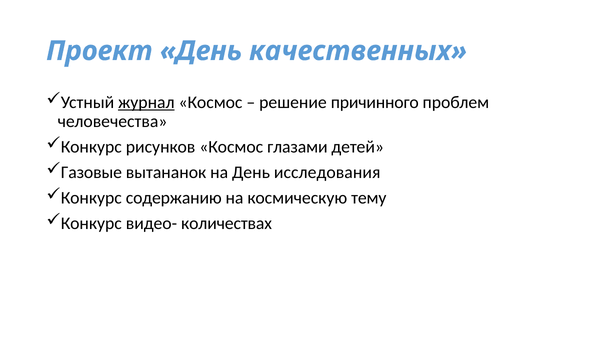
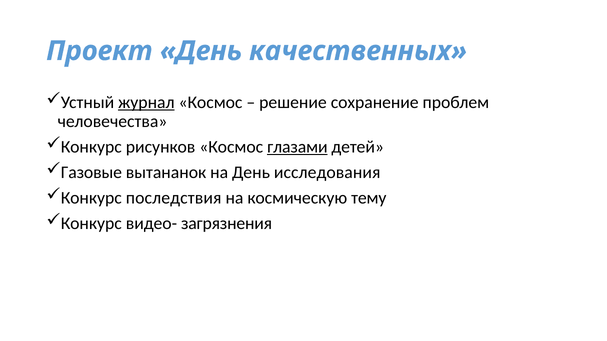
причинного: причинного -> сохранение
глазами underline: none -> present
содержанию: содержанию -> последствия
количествах: количествах -> загрязнения
